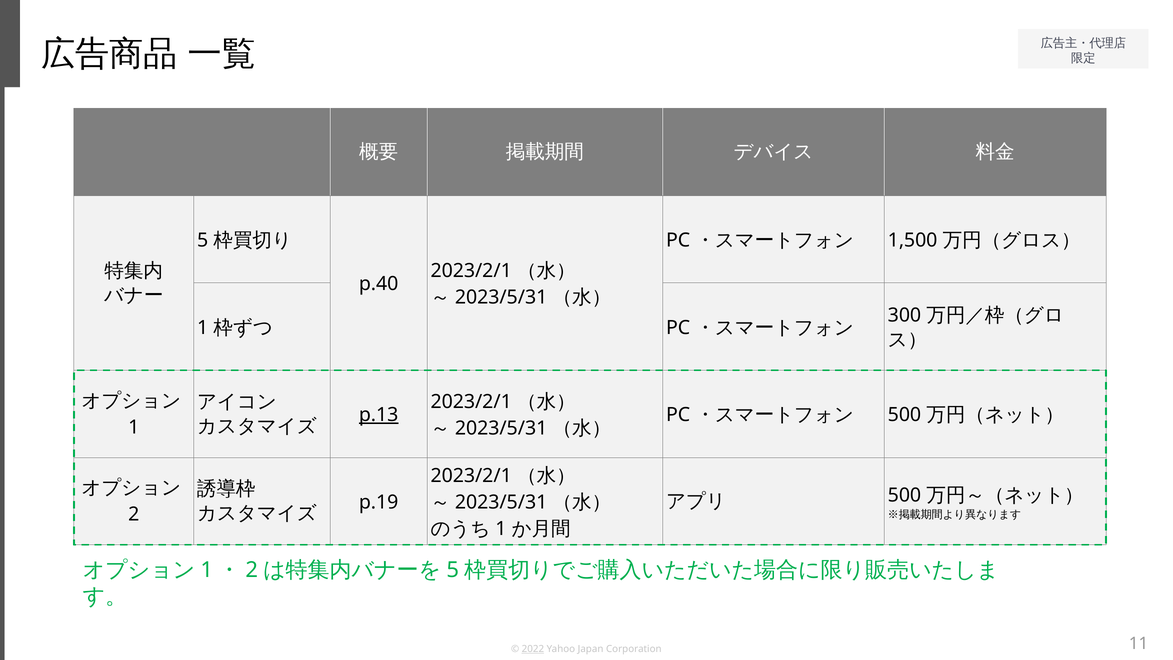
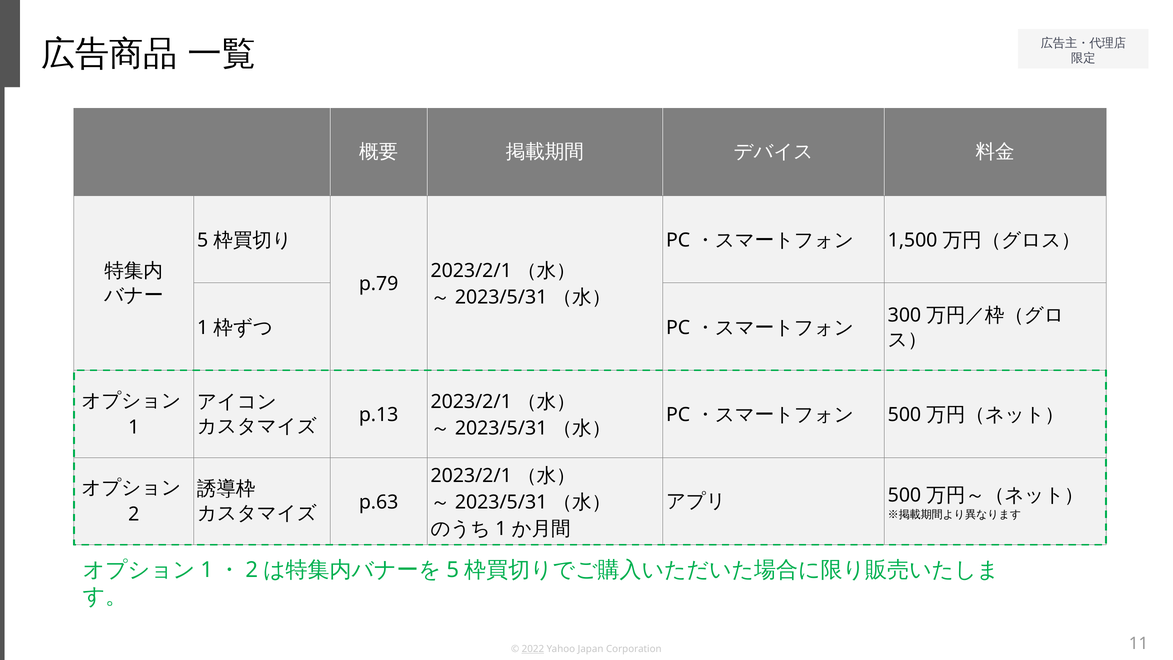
p.40: p.40 -> p.79
p.13 underline: present -> none
p.19: p.19 -> p.63
